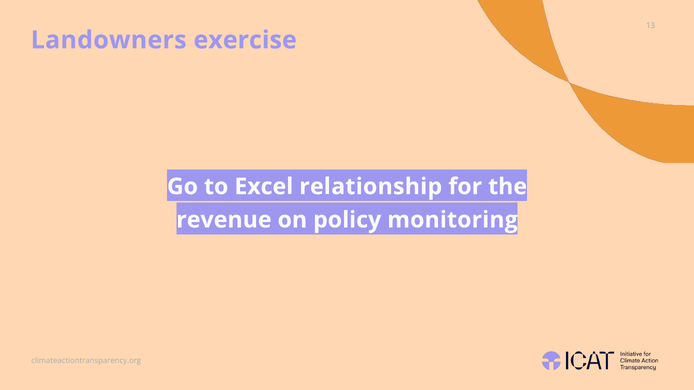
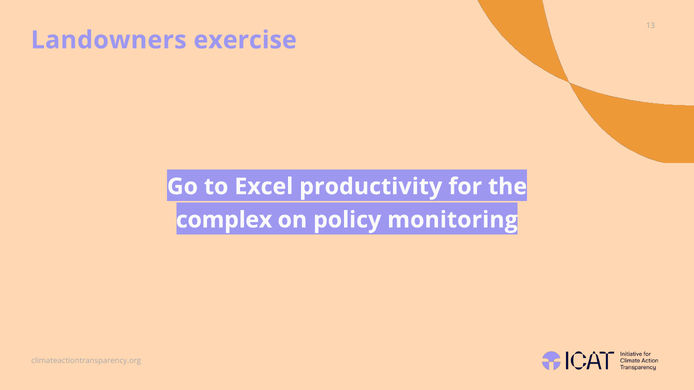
relationship: relationship -> productivity
revenue: revenue -> complex
